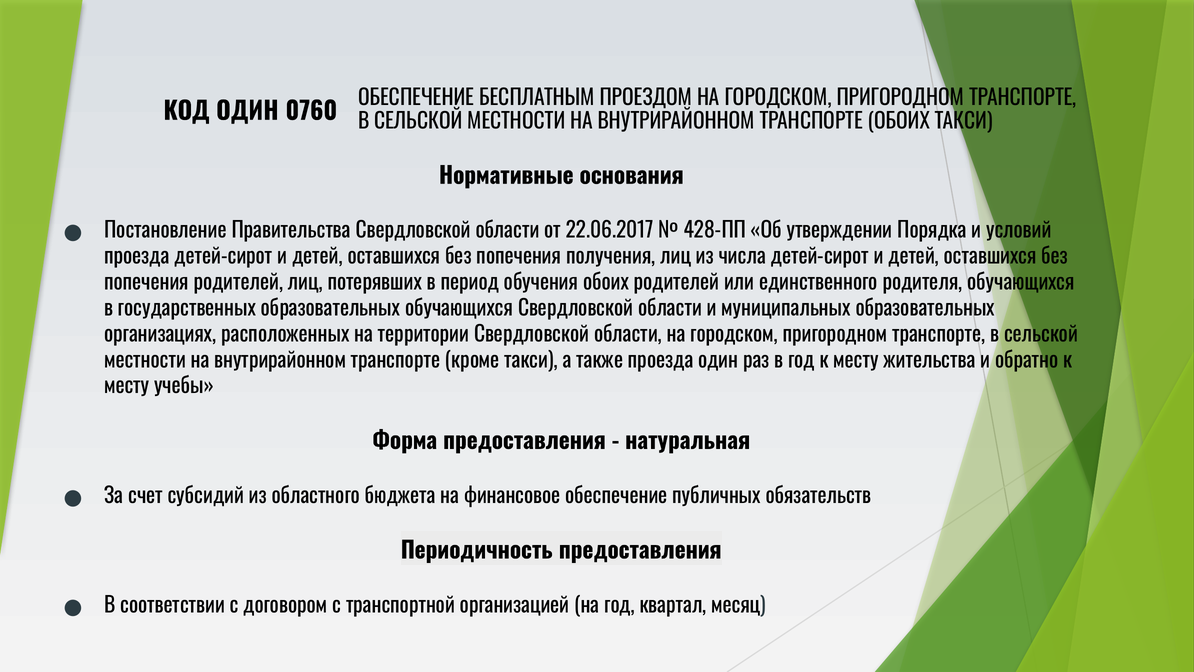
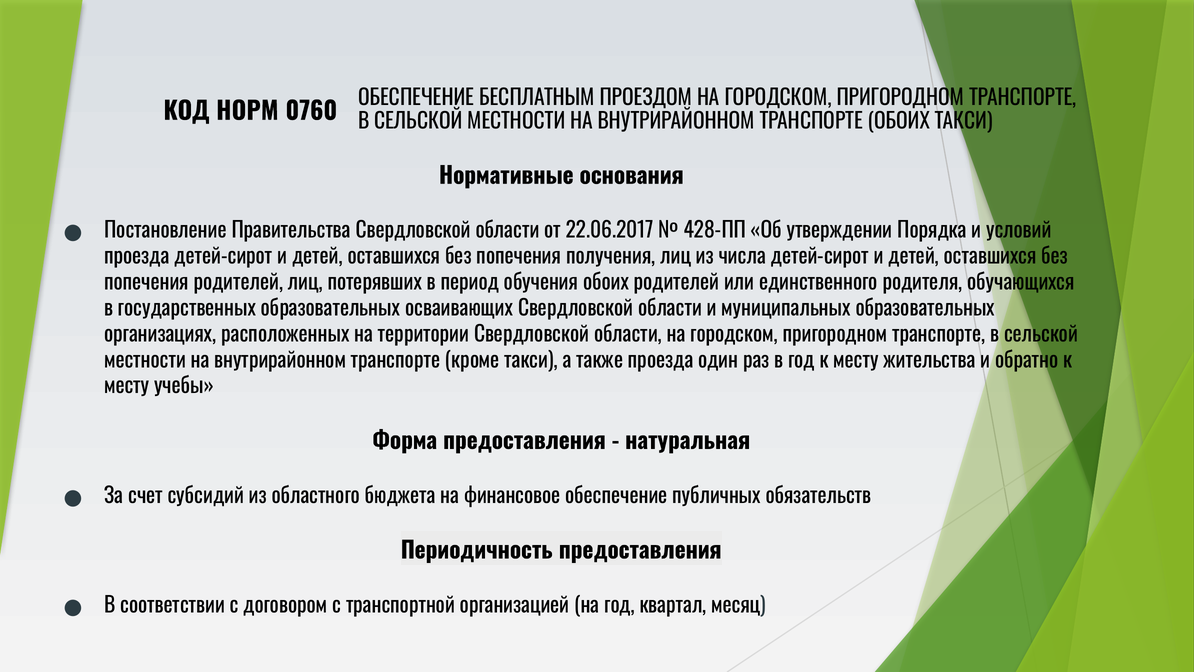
КОД ОДИН: ОДИН -> НОРМ
образовательных обучающихся: обучающихся -> осваивающих
